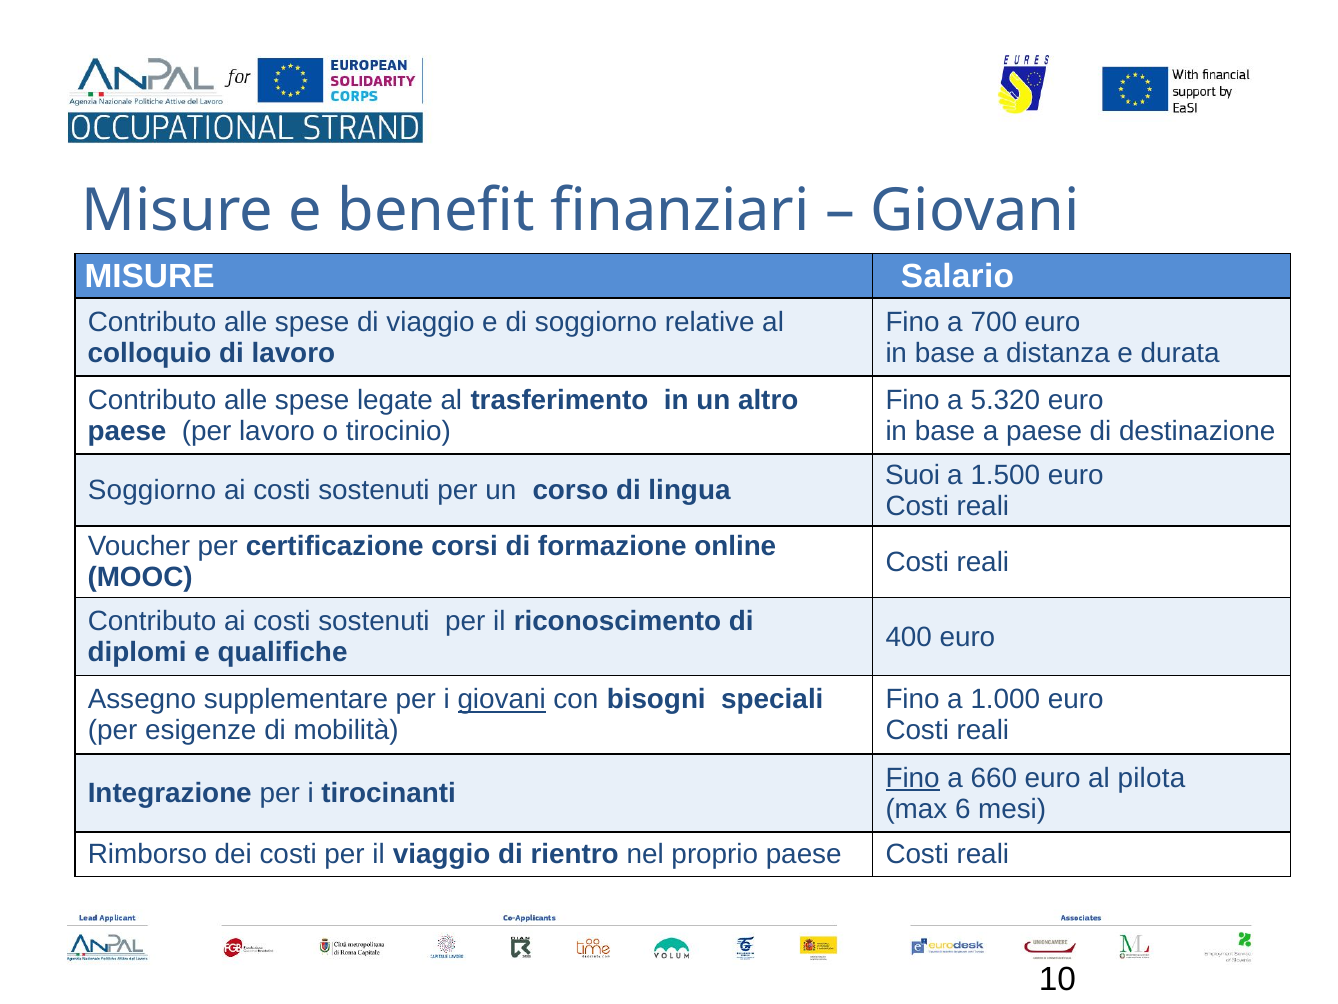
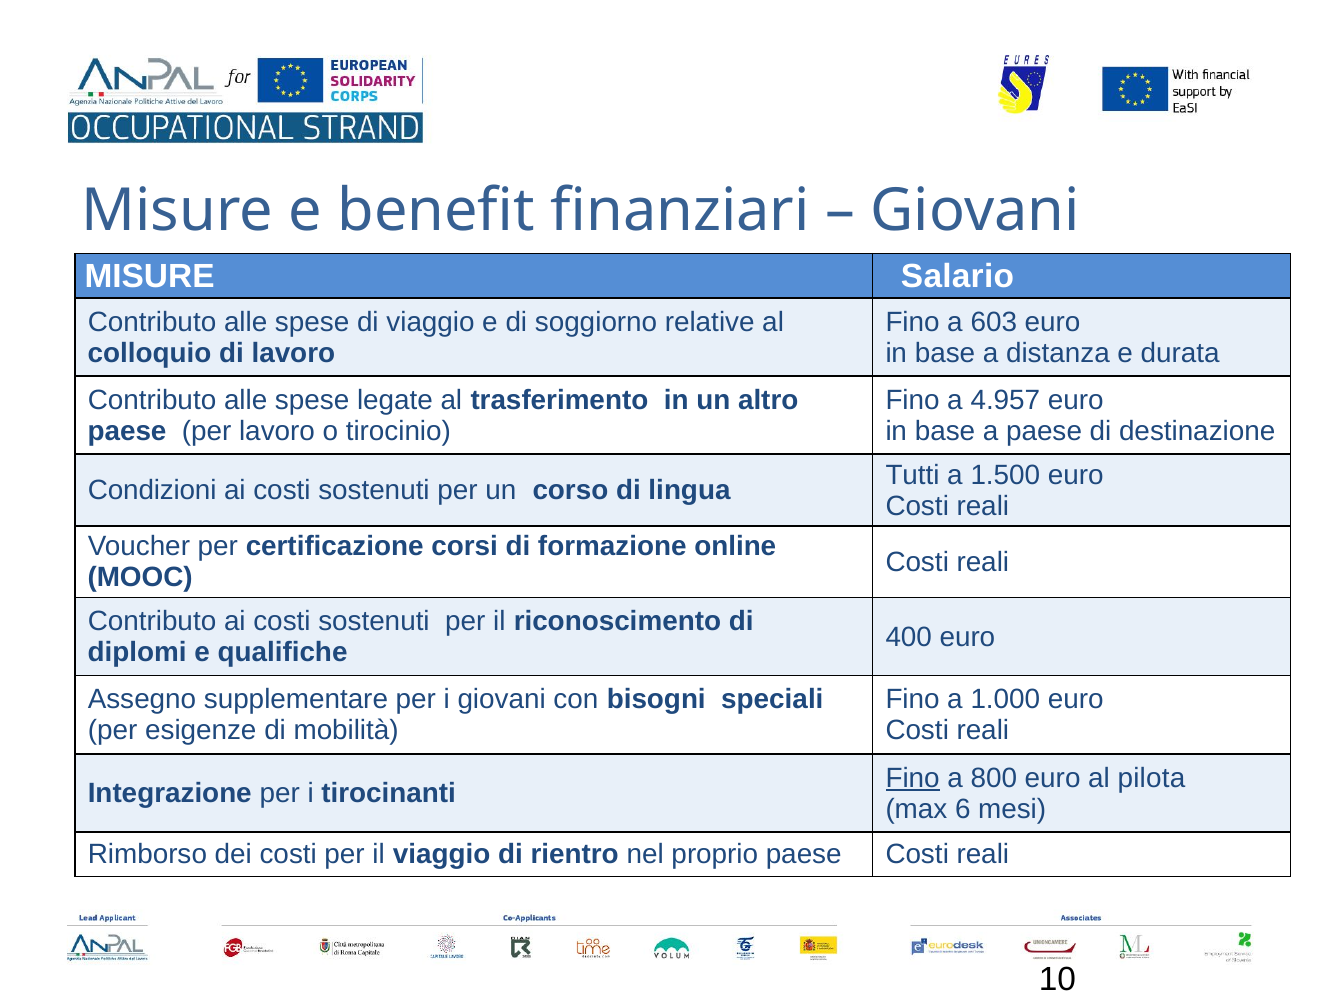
700: 700 -> 603
5.320: 5.320 -> 4.957
Suoi: Suoi -> Tutti
Soggiorno at (152, 490): Soggiorno -> Condizioni
giovani at (502, 699) underline: present -> none
660: 660 -> 800
